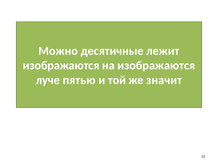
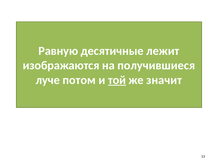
Можно: Можно -> Равную
на изображаются: изображаются -> получившиеся
пятью: пятью -> потом
той underline: none -> present
